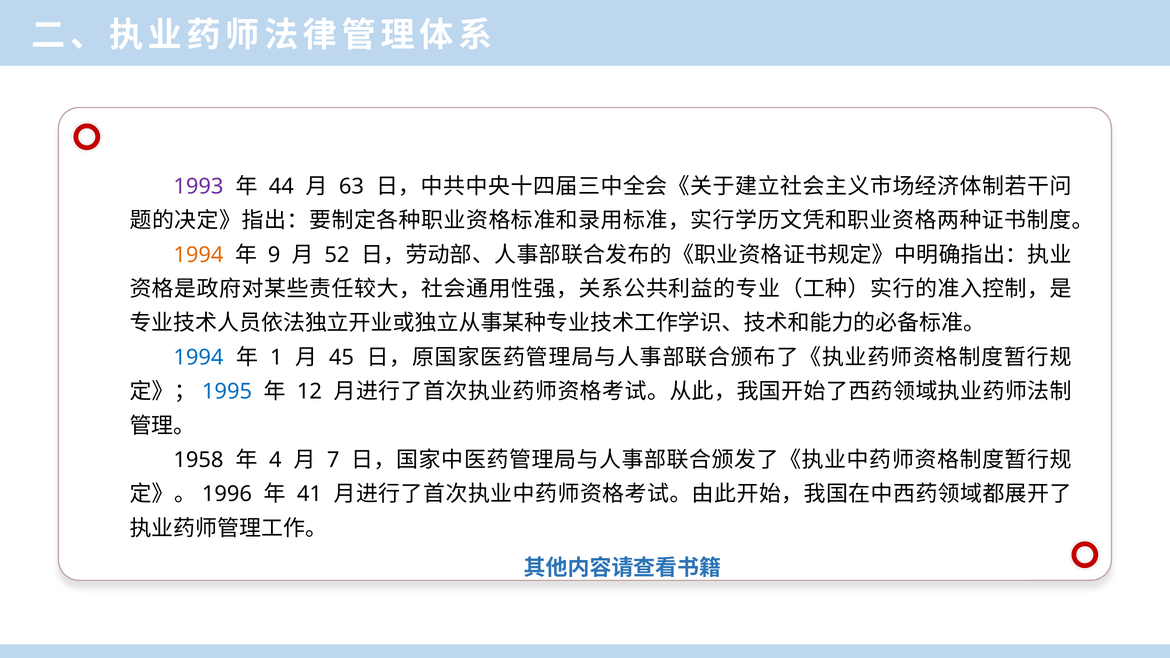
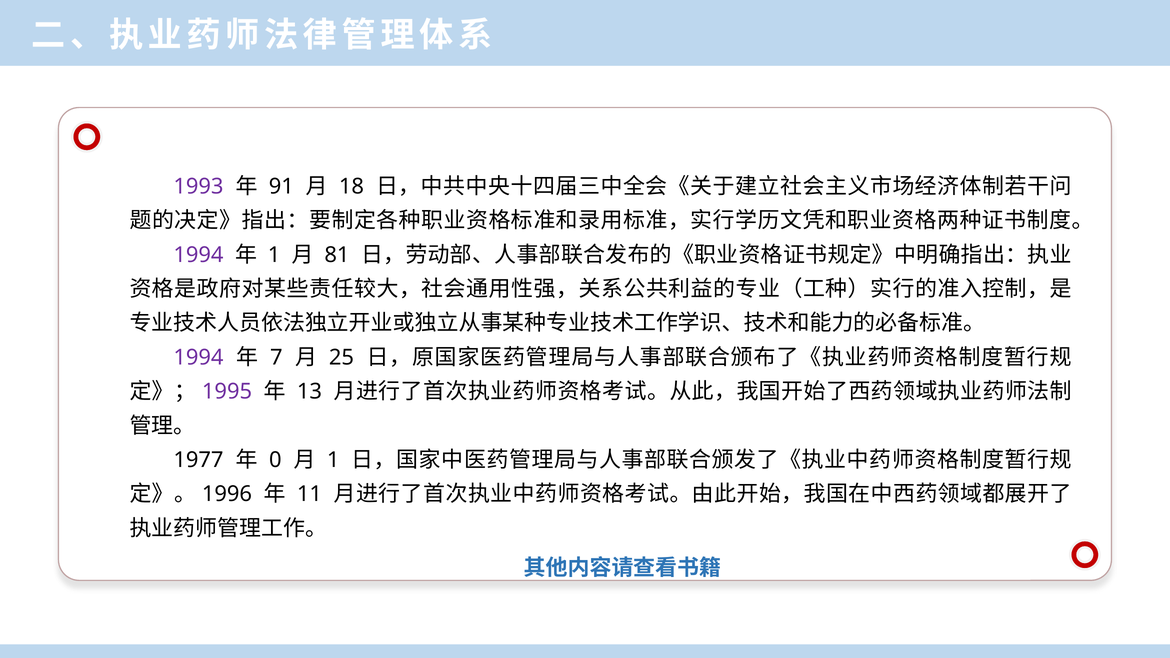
44: 44 -> 91
63: 63 -> 18
1994 at (198, 255) colour: orange -> purple
9 at (274, 255): 9 -> 1
52: 52 -> 81
1994 at (198, 358) colour: blue -> purple
1: 1 -> 7
45: 45 -> 25
1995 colour: blue -> purple
12: 12 -> 13
1958: 1958 -> 1977
4: 4 -> 0
7 at (333, 460): 7 -> 1
41: 41 -> 11
